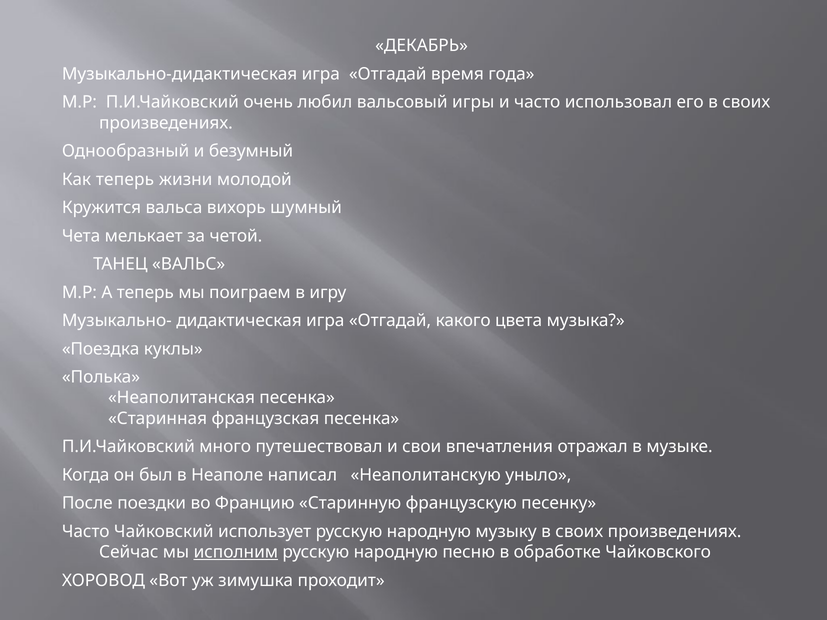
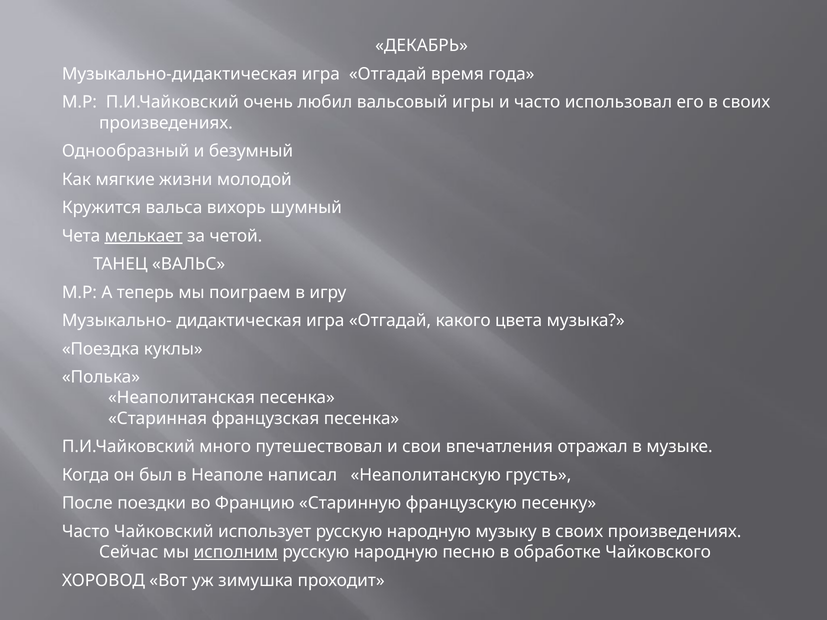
Как теперь: теперь -> мягкие
мелькает underline: none -> present
уныло: уныло -> грусть
